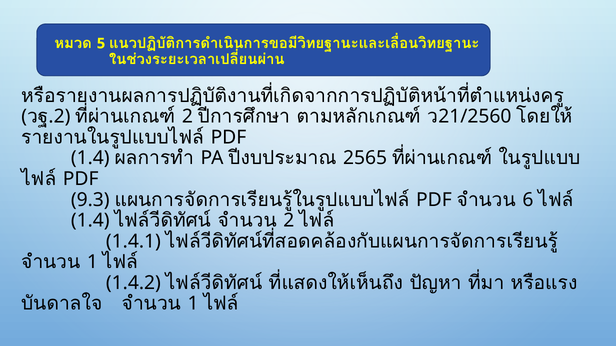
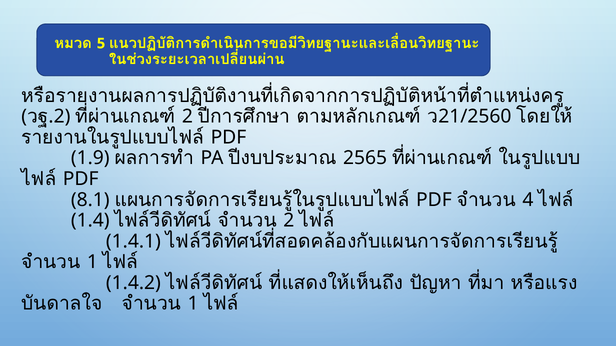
1.4 at (90, 158): 1.4 -> 1.9
9.3: 9.3 -> 8.1
6: 6 -> 4
